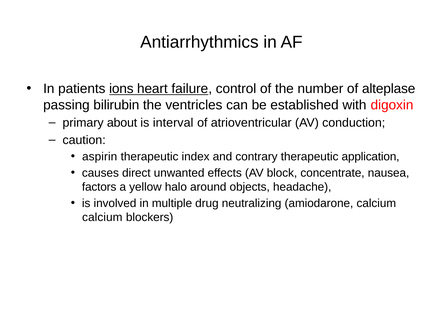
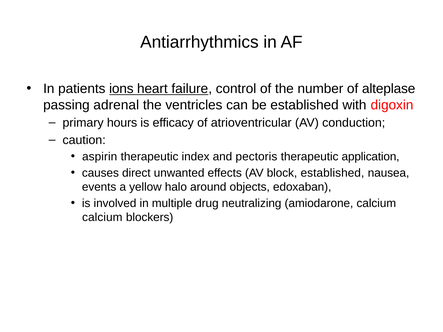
bilirubin: bilirubin -> adrenal
about: about -> hours
interval: interval -> efficacy
contrary: contrary -> pectoris
block concentrate: concentrate -> established
factors: factors -> events
headache: headache -> edoxaban
